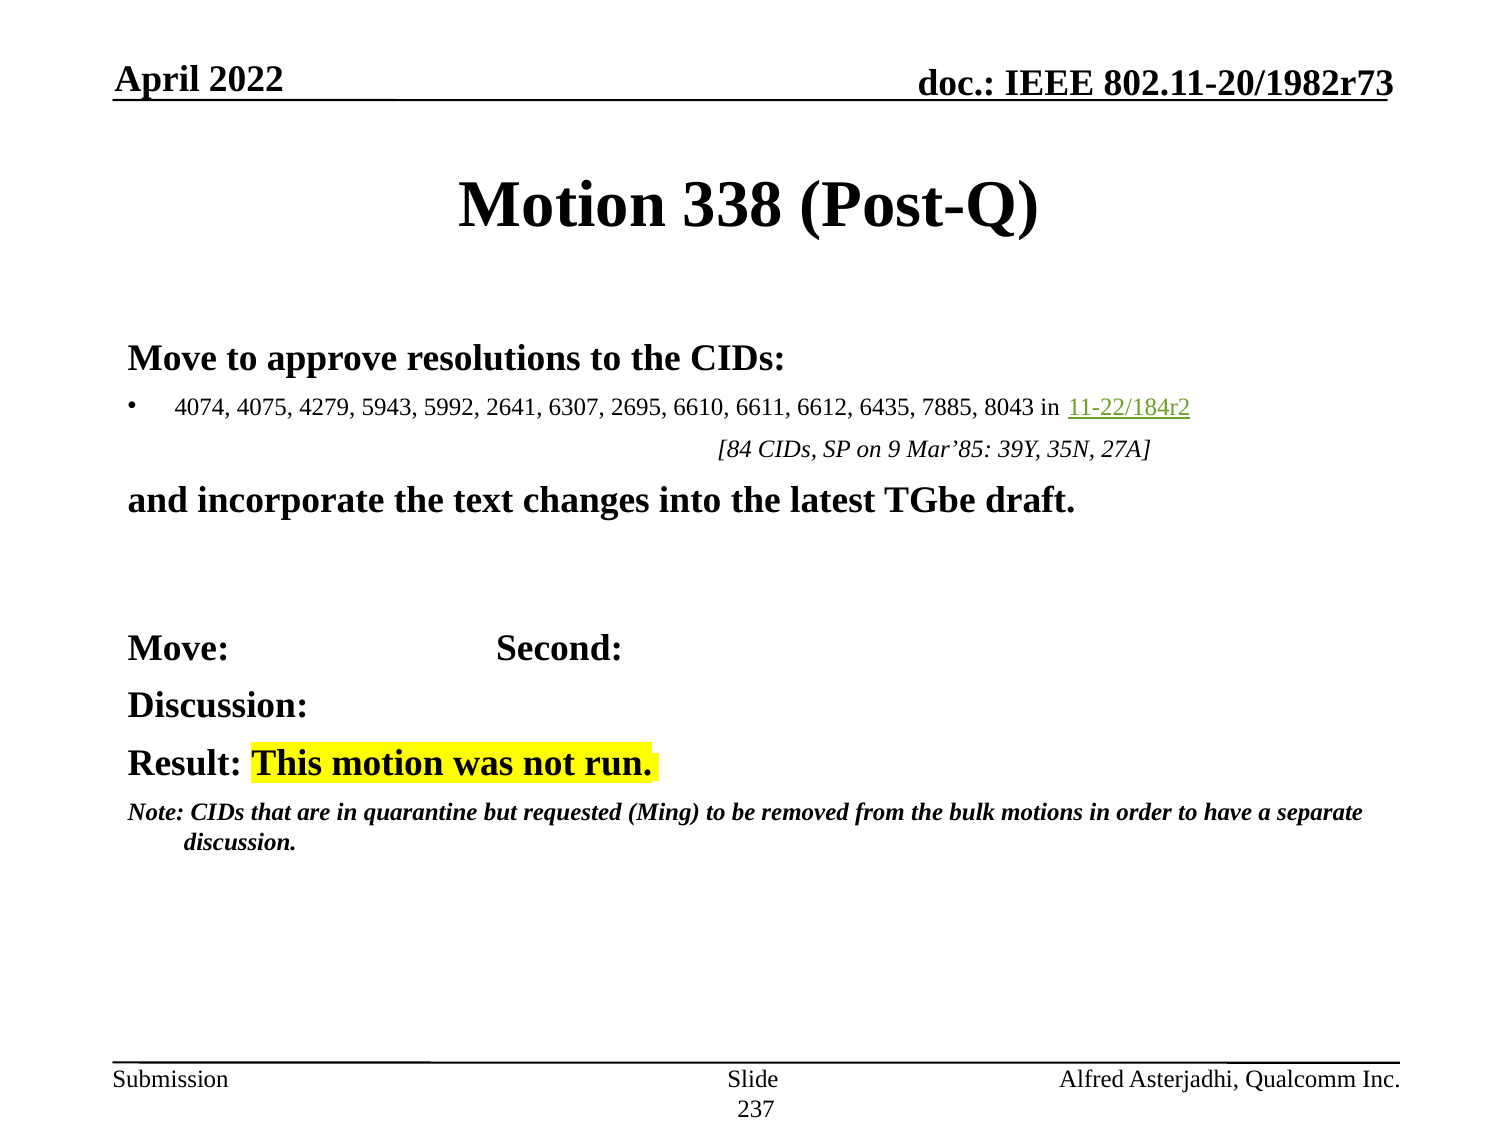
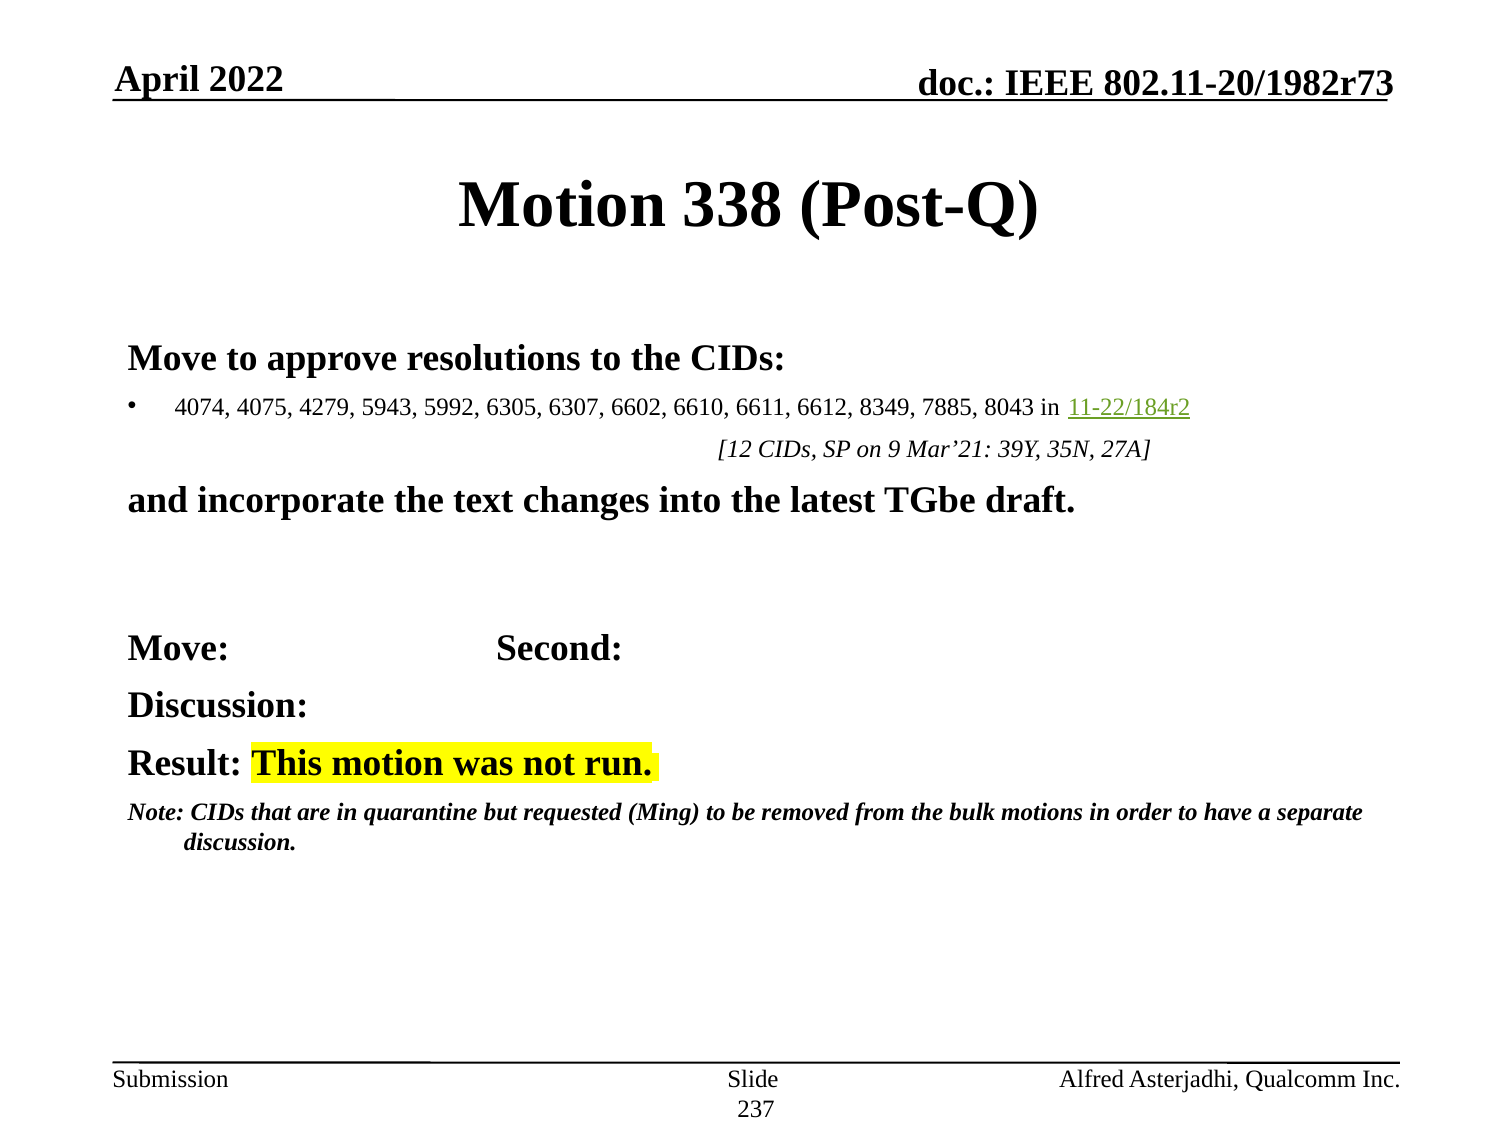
2641: 2641 -> 6305
2695: 2695 -> 6602
6435: 6435 -> 8349
84: 84 -> 12
Mar’85: Mar’85 -> Mar’21
